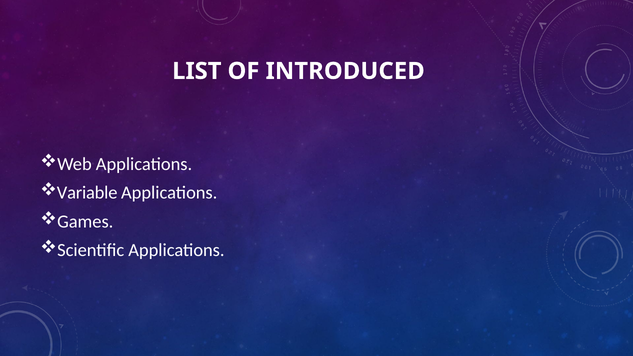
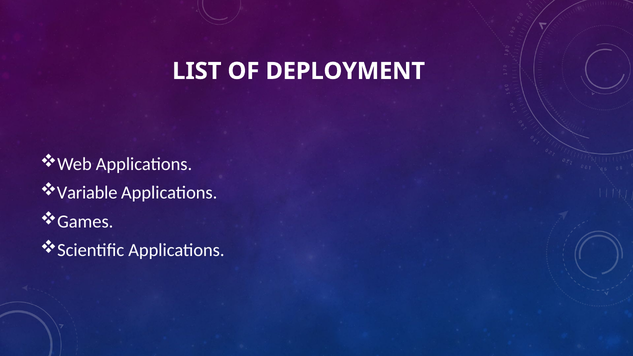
INTRODUCED: INTRODUCED -> DEPLOYMENT
